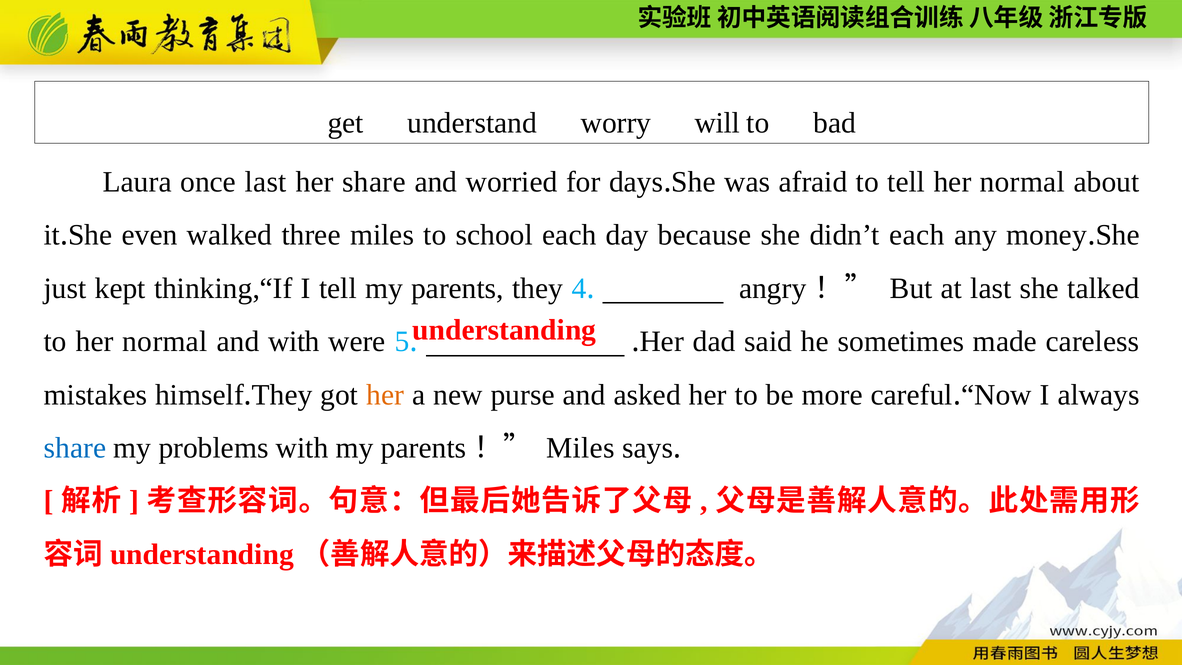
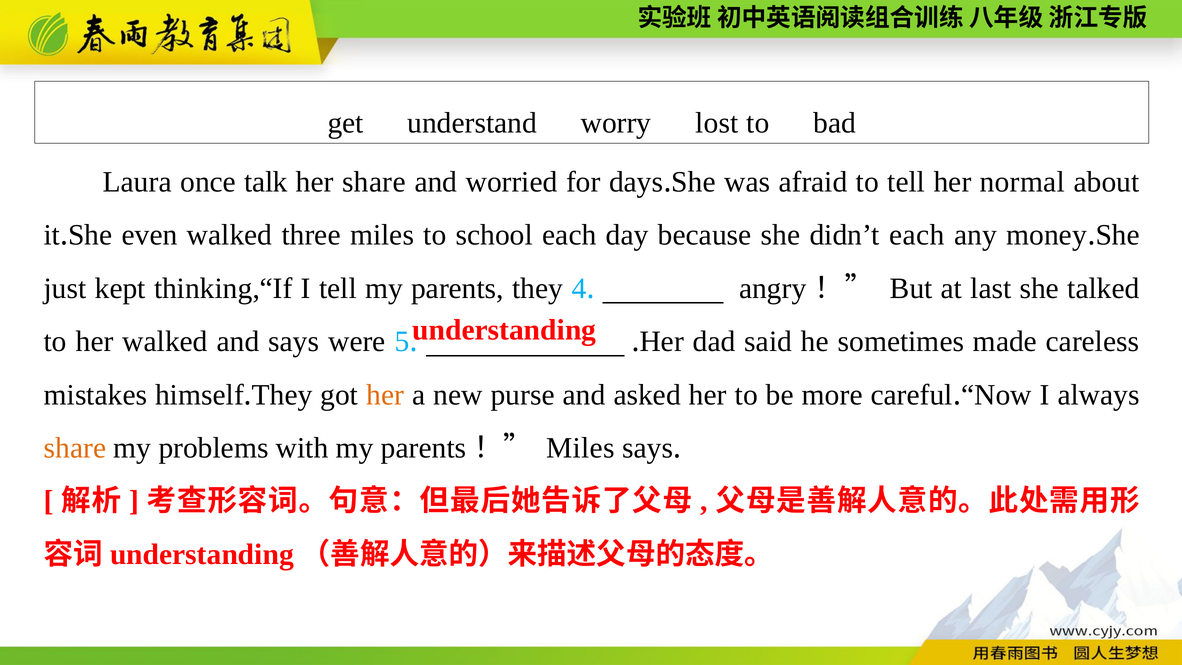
will: will -> lost
once last: last -> talk
to her normal: normal -> walked
and with: with -> says
share at (75, 448) colour: blue -> orange
